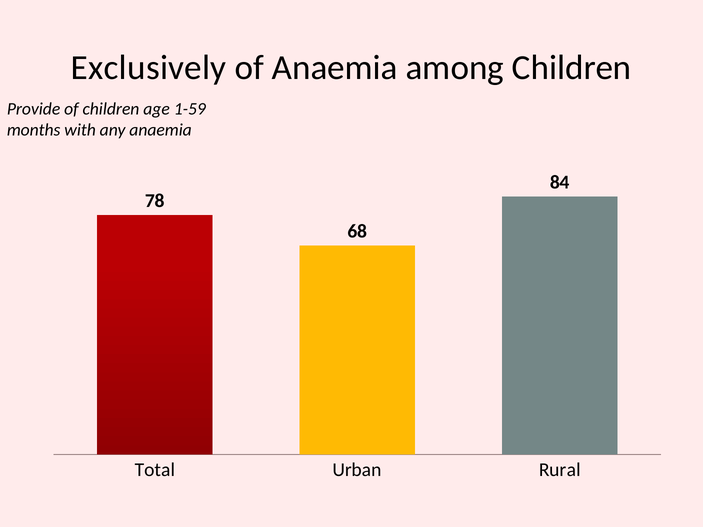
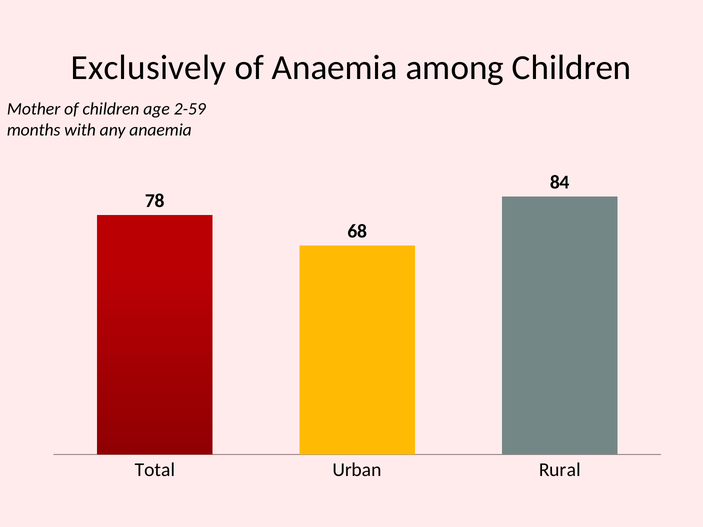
Provide: Provide -> Mother
1-59: 1-59 -> 2-59
